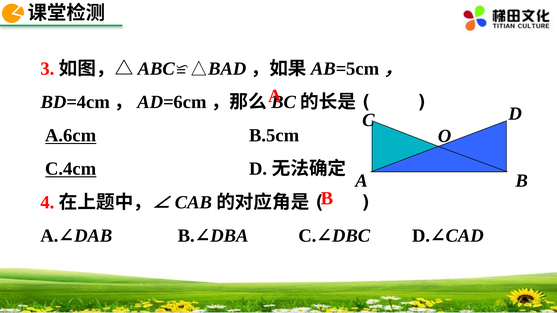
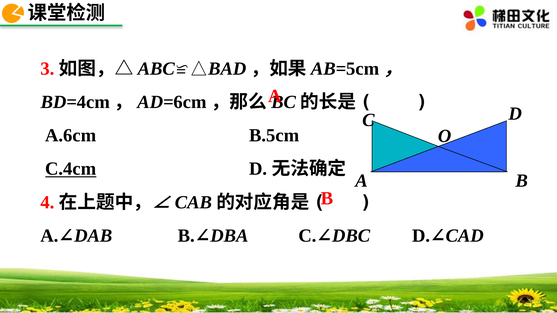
A.6cm underline: present -> none
